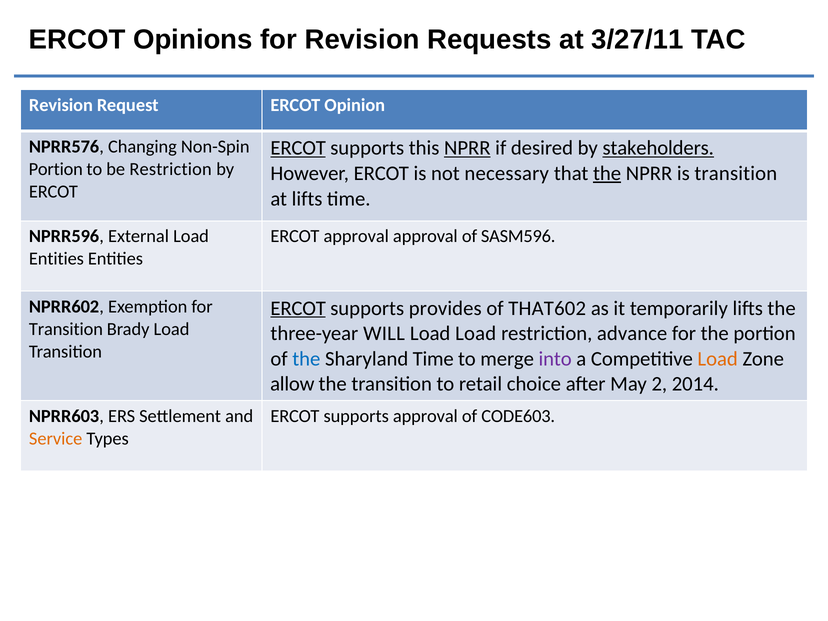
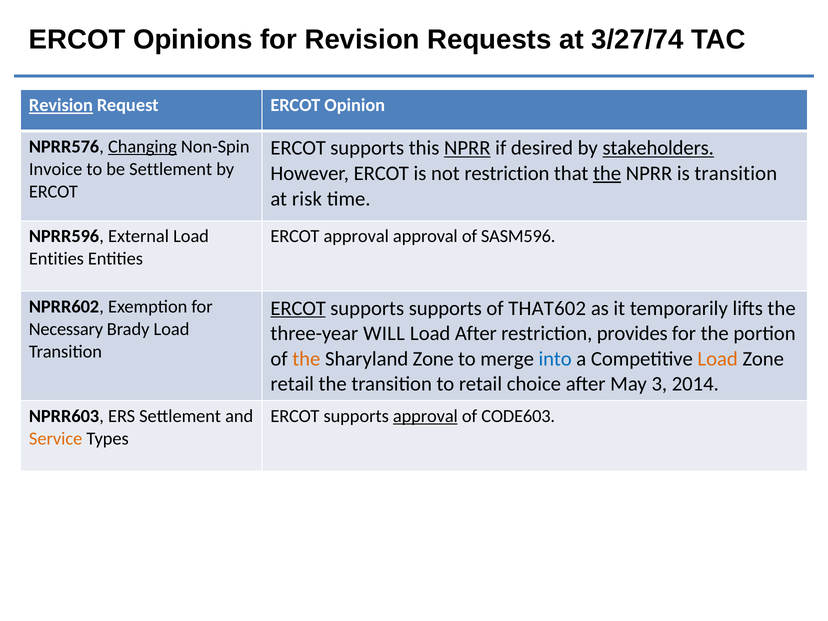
3/27/11: 3/27/11 -> 3/27/74
Revision at (61, 105) underline: none -> present
Changing underline: none -> present
ERCOT at (298, 148) underline: present -> none
Portion at (56, 169): Portion -> Invoice
be Restriction: Restriction -> Settlement
not necessary: necessary -> restriction
at lifts: lifts -> risk
supports provides: provides -> supports
Transition at (66, 329): Transition -> Necessary
Load Load: Load -> After
advance: advance -> provides
the at (306, 359) colour: blue -> orange
Sharyland Time: Time -> Zone
into colour: purple -> blue
allow at (292, 384): allow -> retail
2: 2 -> 3
approval at (425, 416) underline: none -> present
